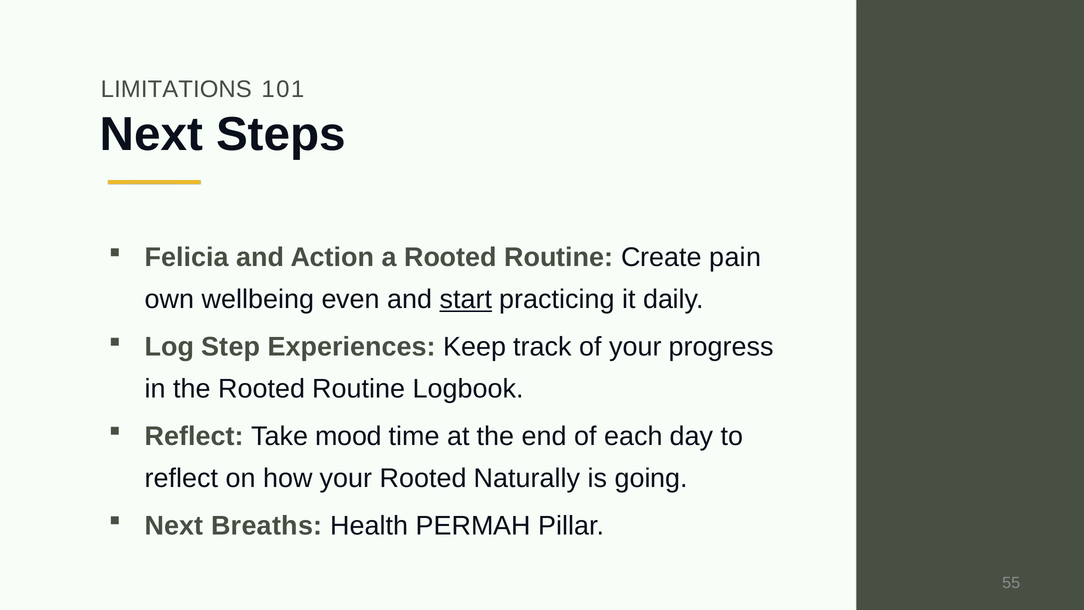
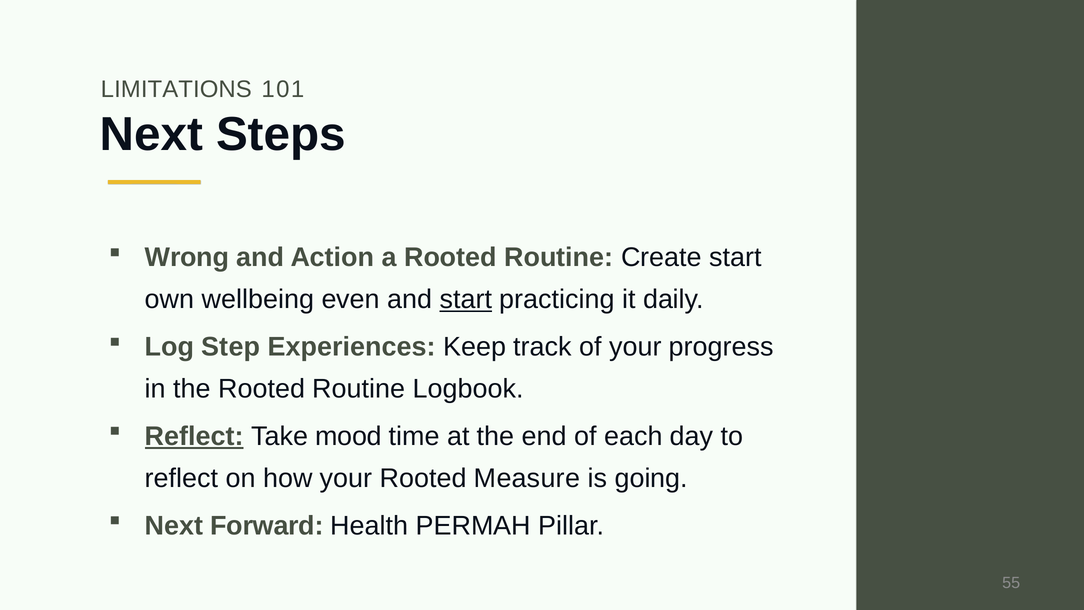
Felicia: Felicia -> Wrong
Create pain: pain -> start
Reflect at (194, 436) underline: none -> present
Naturally: Naturally -> Measure
Breaths: Breaths -> Forward
